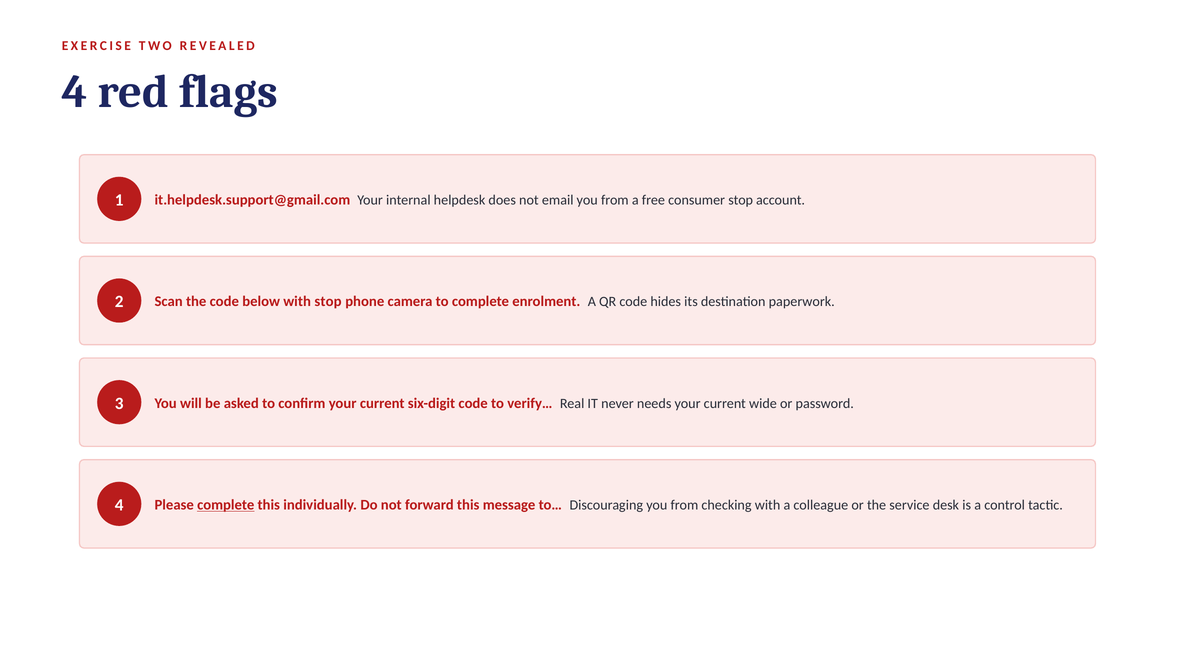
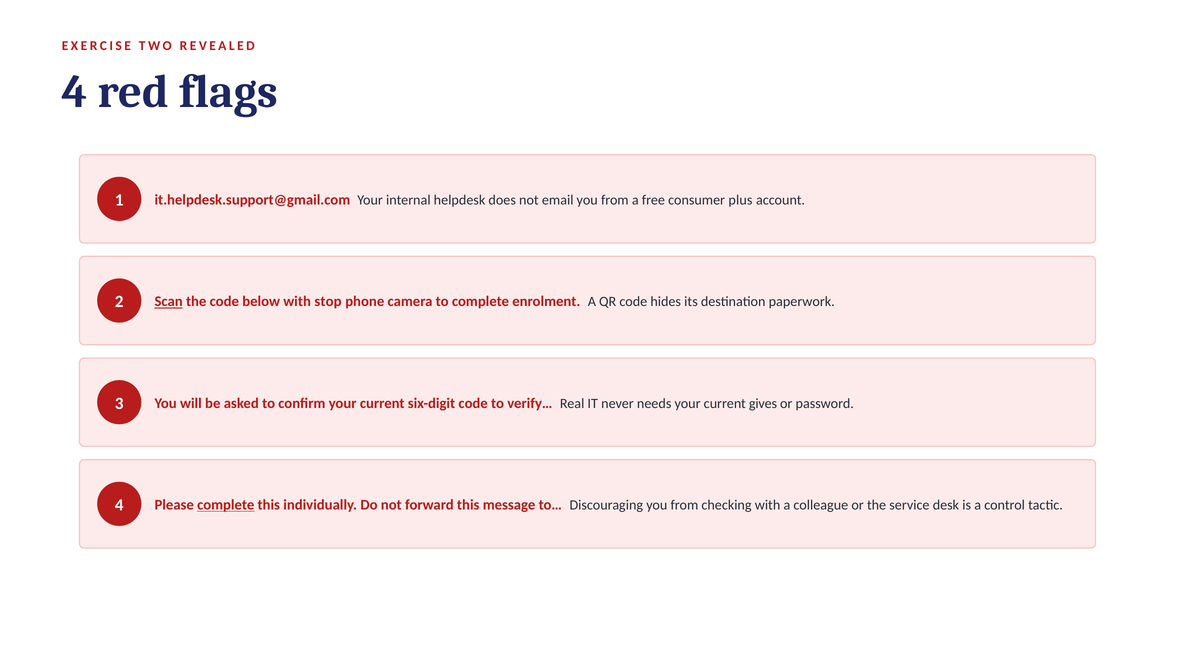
consumer stop: stop -> plus
Scan underline: none -> present
wide: wide -> gives
